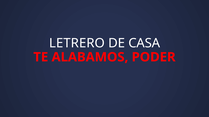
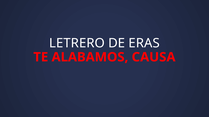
CASA: CASA -> ERAS
PODER: PODER -> CAUSA
